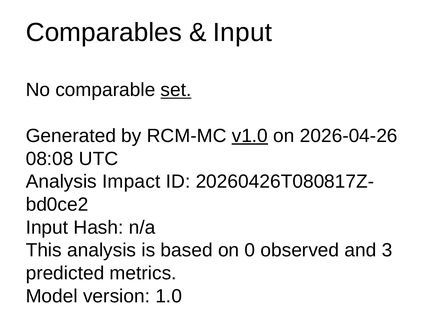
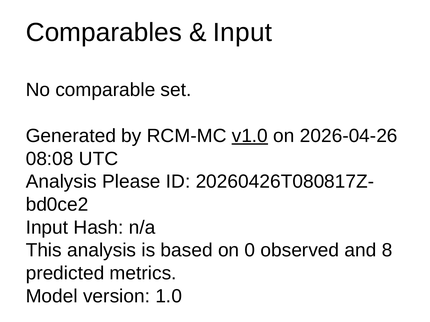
set underline: present -> none
Impact: Impact -> Please
3: 3 -> 8
